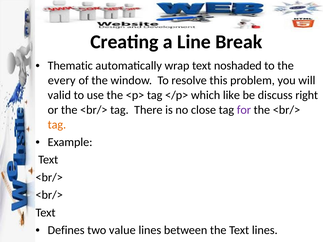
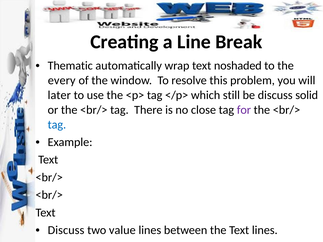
valid: valid -> later
like: like -> still
right: right -> solid
tag at (57, 125) colour: orange -> blue
Defines at (66, 230): Defines -> Discuss
